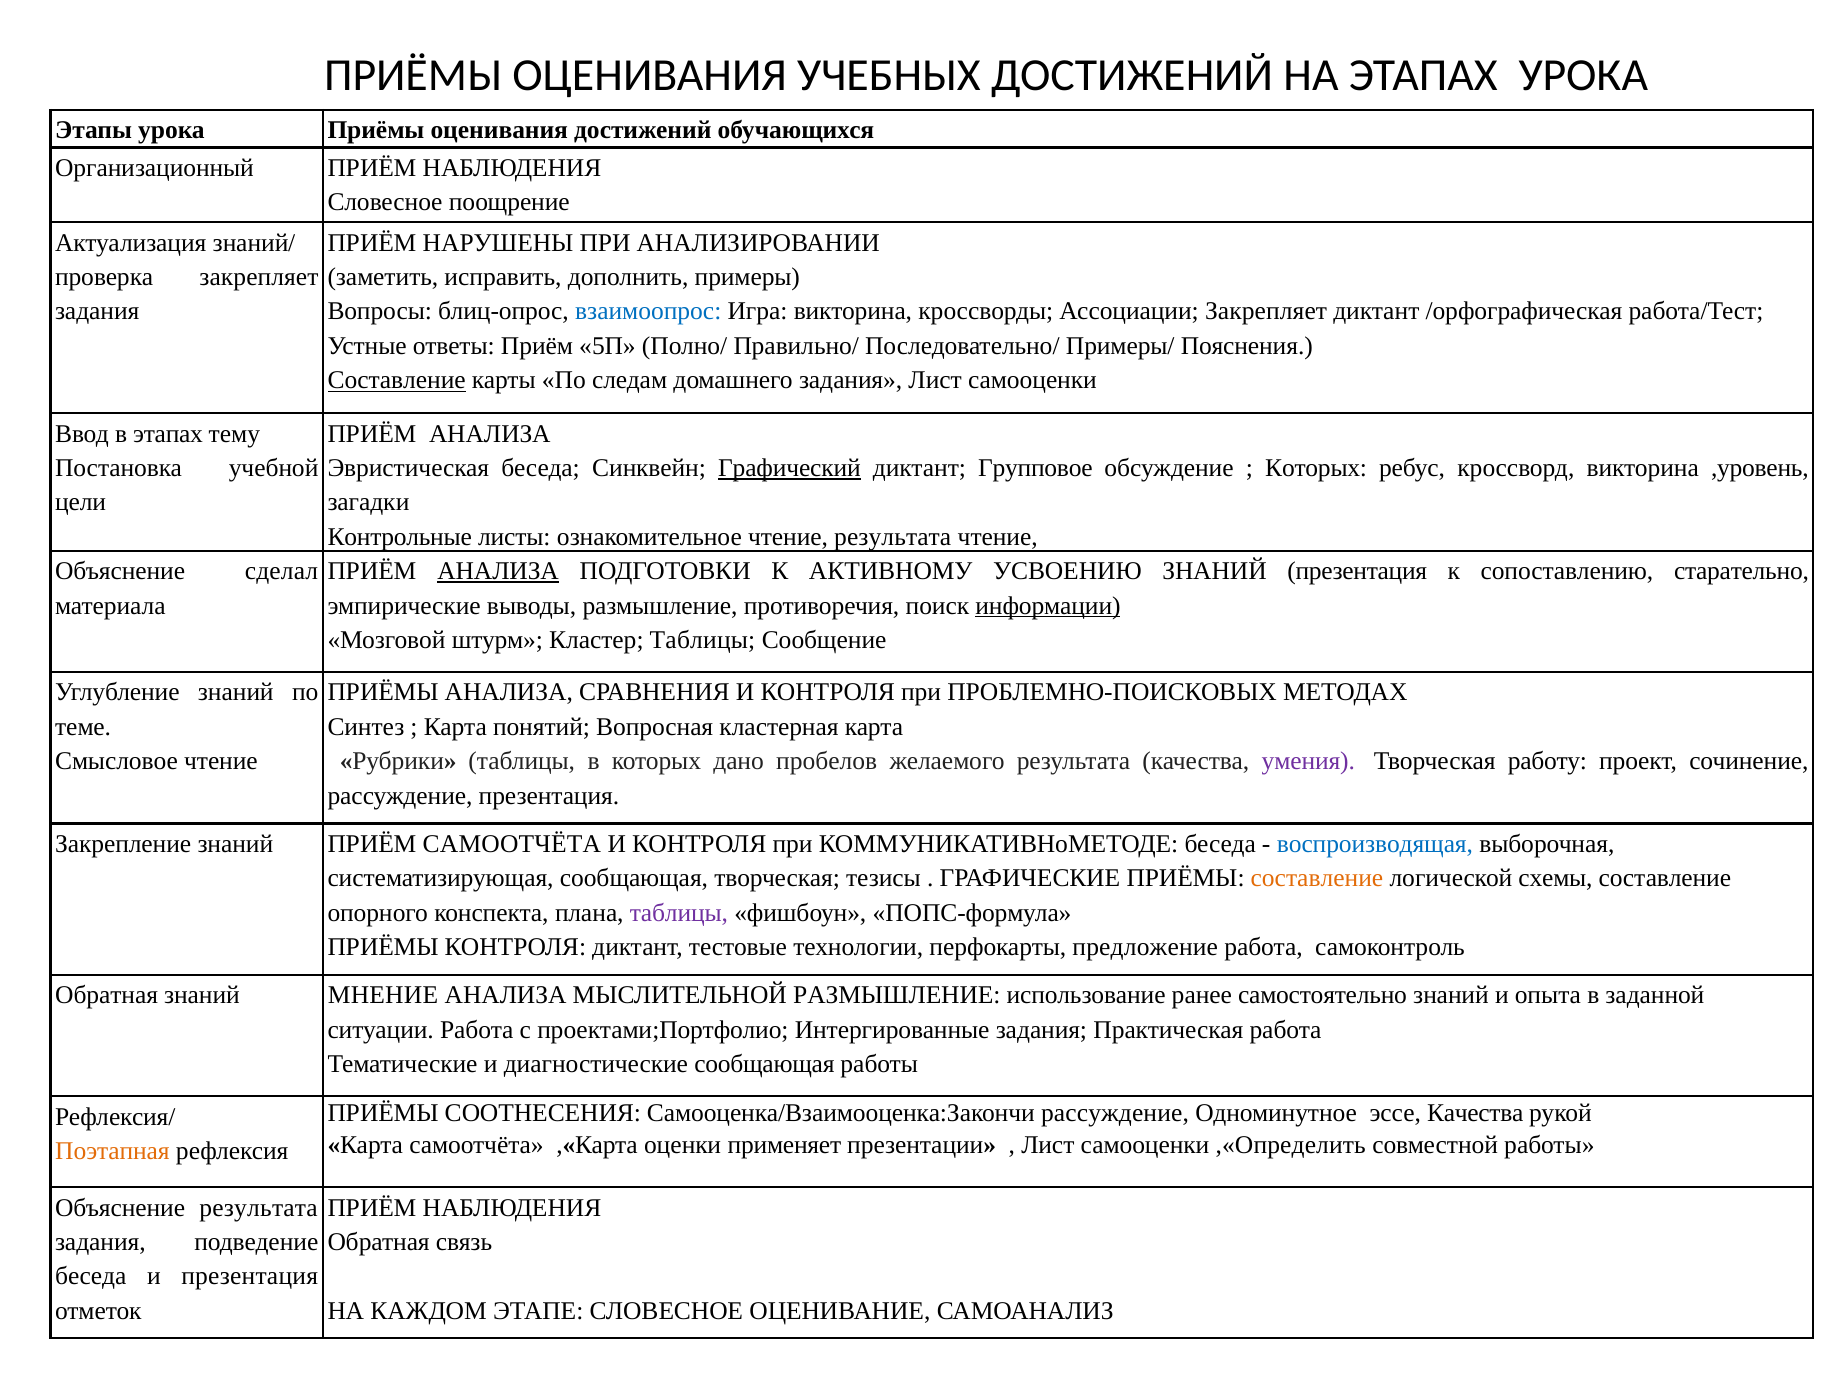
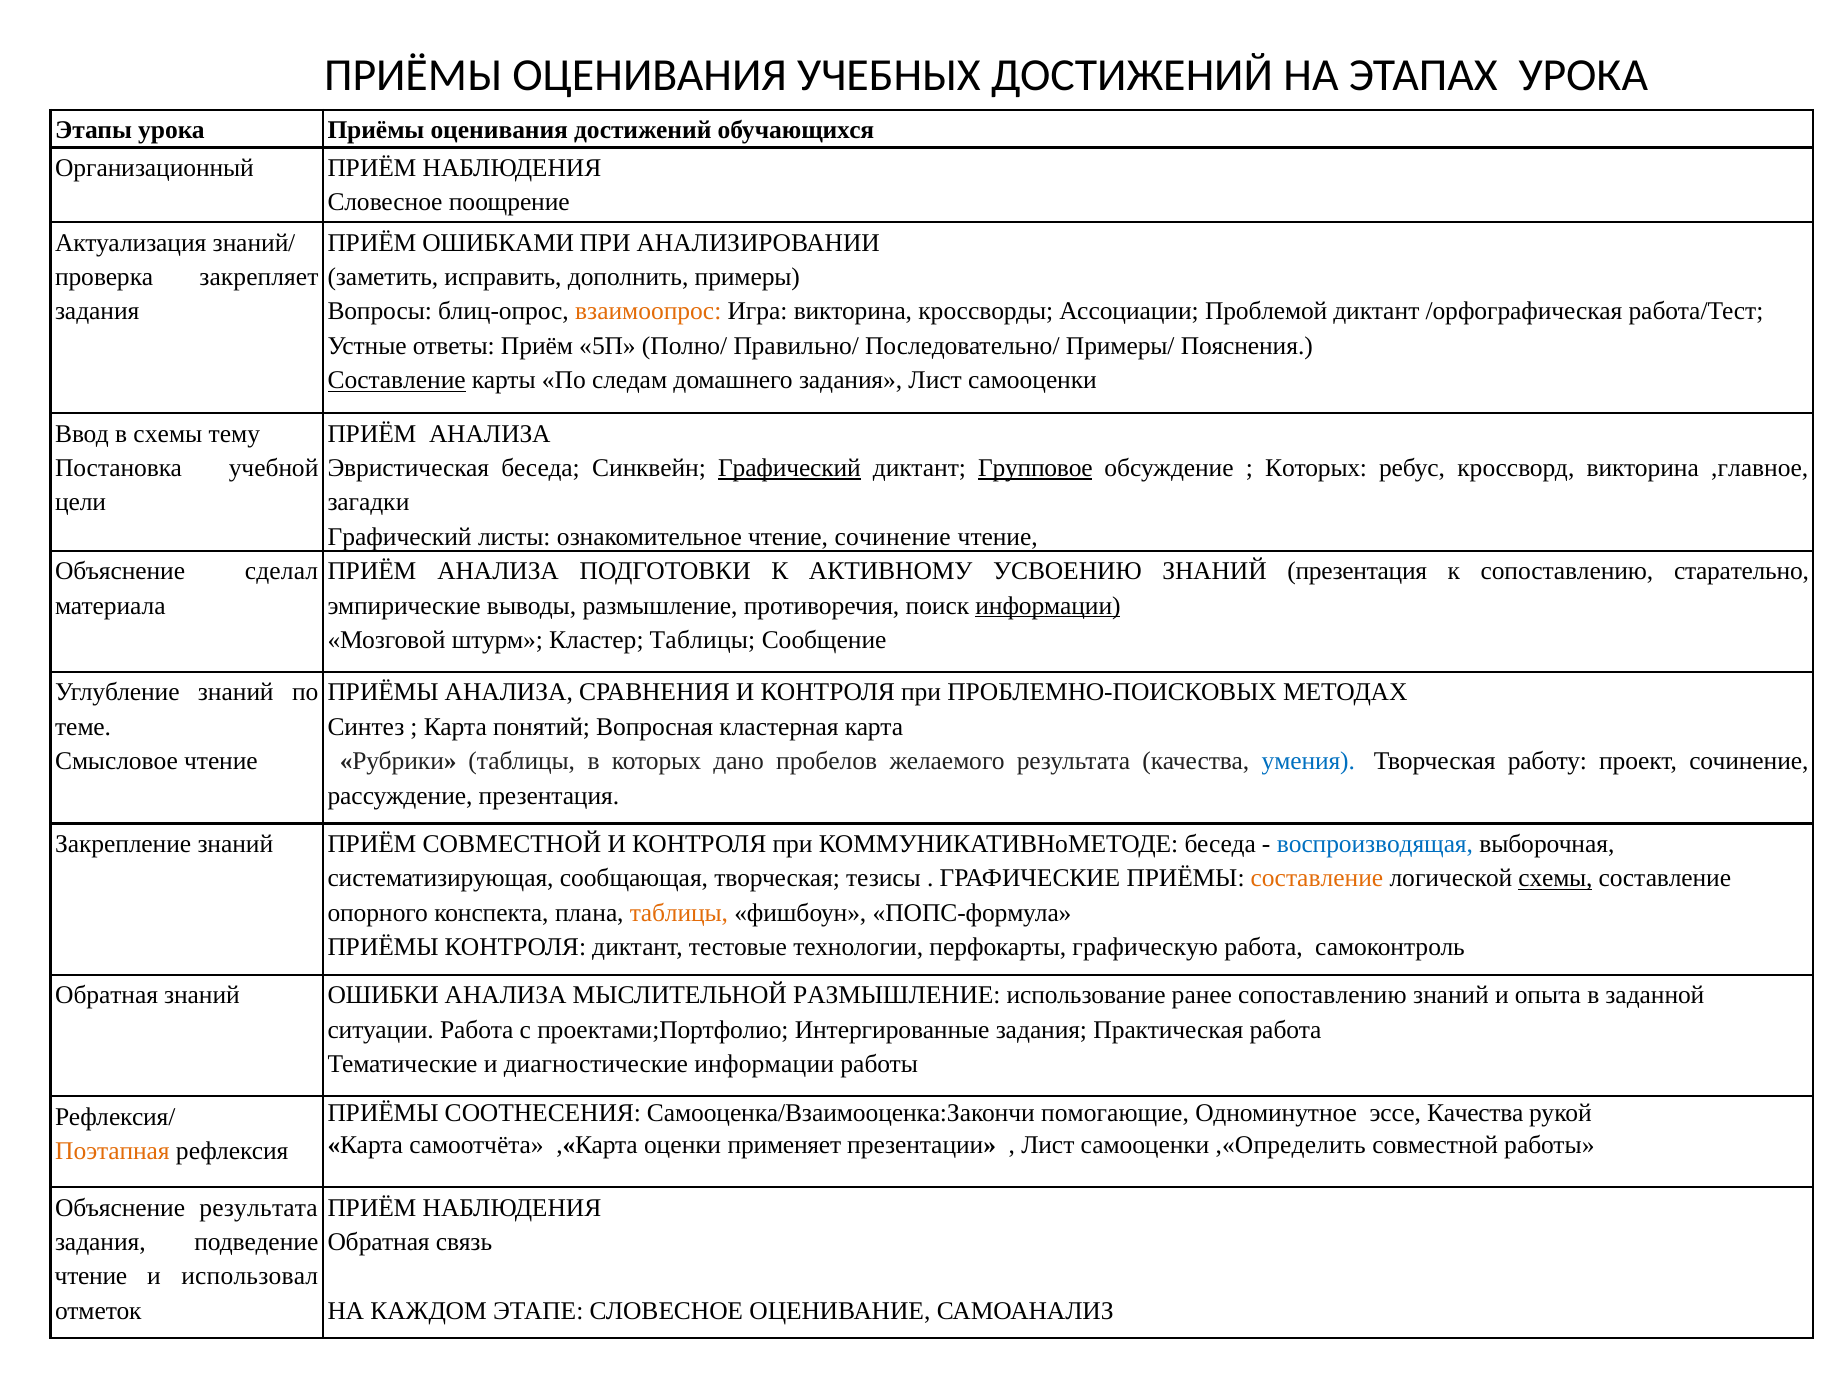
НАРУШЕНЫ: НАРУШЕНЫ -> ОШИБКАМИ
взаимоопрос colour: blue -> orange
Ассоциации Закрепляет: Закрепляет -> Проблемой
в этапах: этапах -> схемы
Групповое underline: none -> present
,уровень: ,уровень -> ,главное
Контрольные at (400, 537): Контрольные -> Графический
чтение результата: результата -> сочинение
АНАЛИЗА at (498, 571) underline: present -> none
умения colour: purple -> blue
ПРИЁМ САМООТЧЁТА: САМООТЧЁТА -> СОВМЕСТНОЙ
схемы at (1555, 879) underline: none -> present
таблицы at (679, 913) colour: purple -> orange
предложение: предложение -> графическую
МНЕНИЕ: МНЕНИЕ -> ОШИБКИ
ранее самостоятельно: самостоятельно -> сопоставлению
диагностические сообщающая: сообщающая -> информации
Самооценка/Взаимооценка:Закончи рассуждение: рассуждение -> помогающие
беседа at (91, 1277): беседа -> чтение
и презентация: презентация -> использовал
